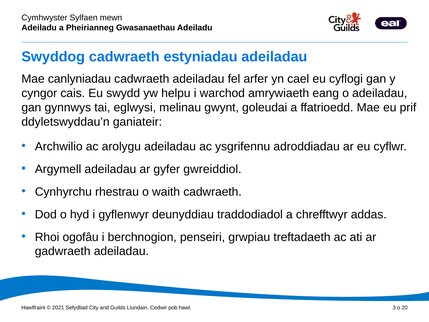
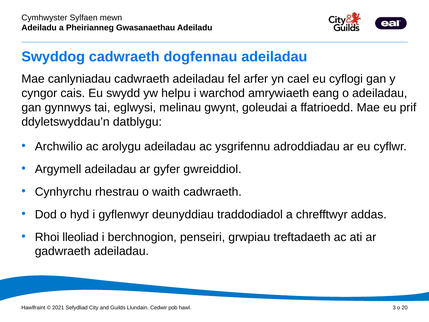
estyniadau: estyniadau -> dogfennau
ganiateir: ganiateir -> datblygu
ogofâu: ogofâu -> lleoliad
